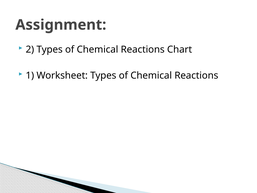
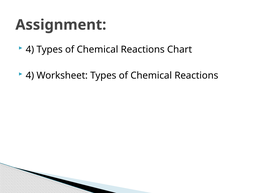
2 at (30, 49): 2 -> 4
1 at (30, 75): 1 -> 4
